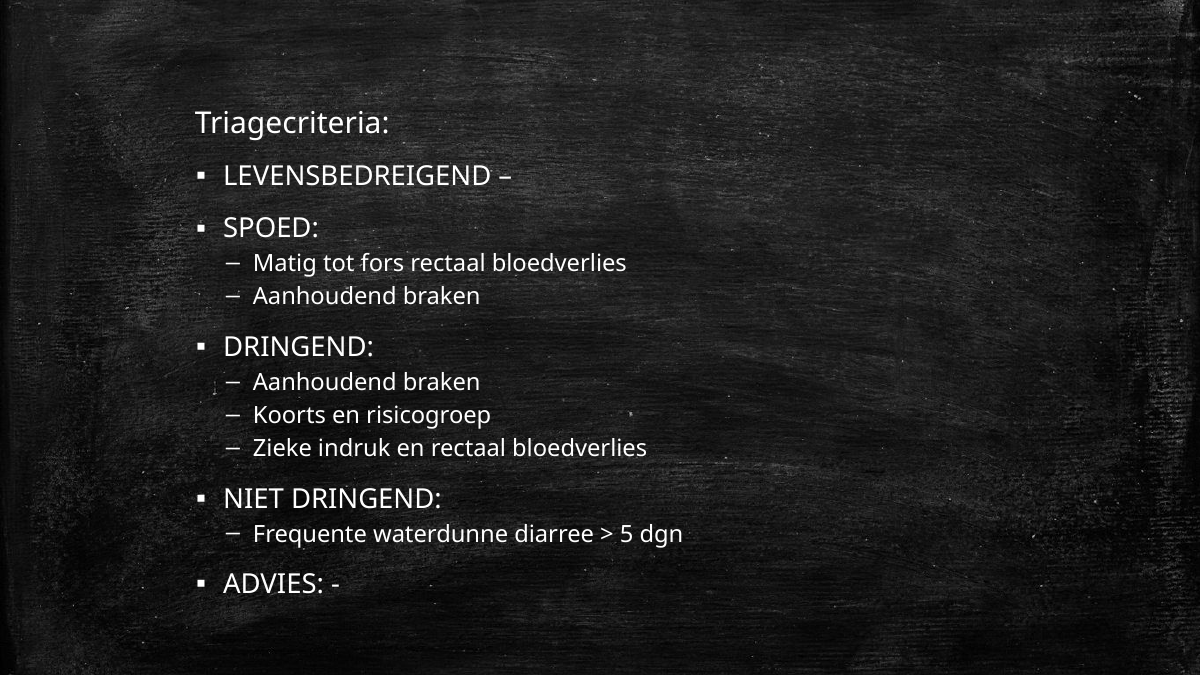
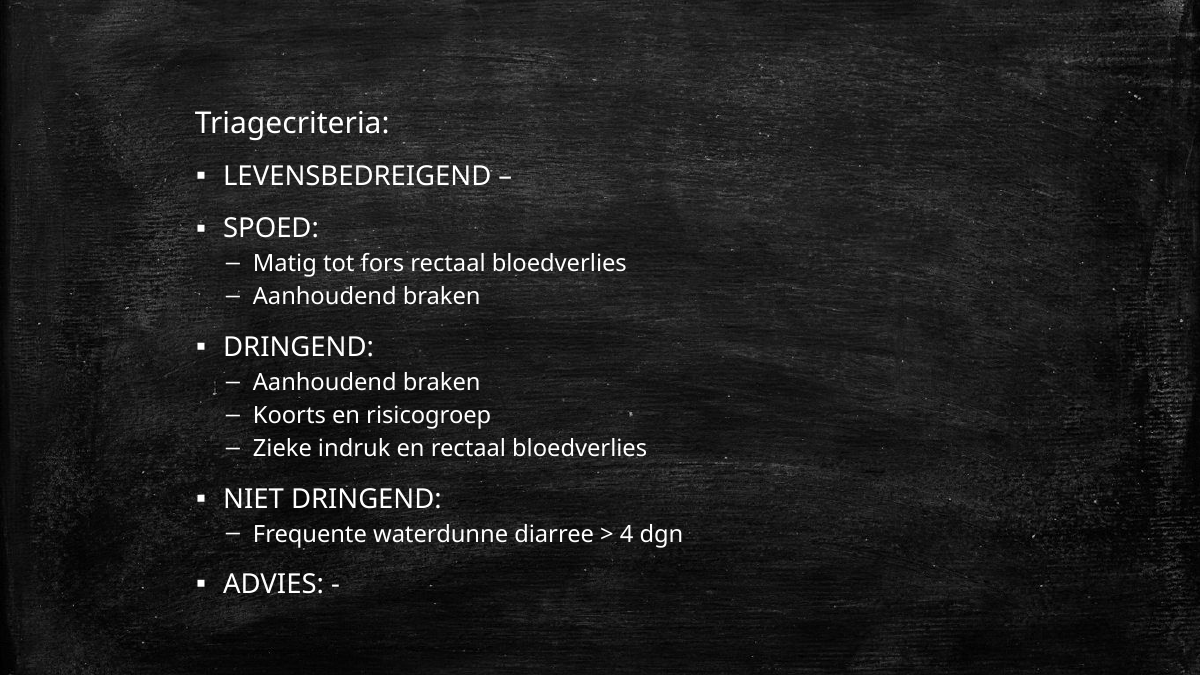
5: 5 -> 4
